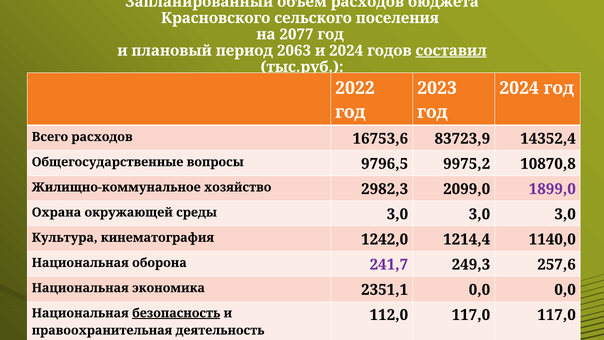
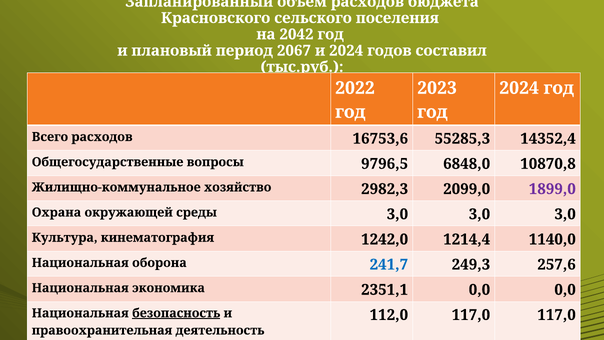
2077: 2077 -> 2042
2063: 2063 -> 2067
составил underline: present -> none
83723,9: 83723,9 -> 55285,3
9975,2: 9975,2 -> 6848,0
241,7 colour: purple -> blue
